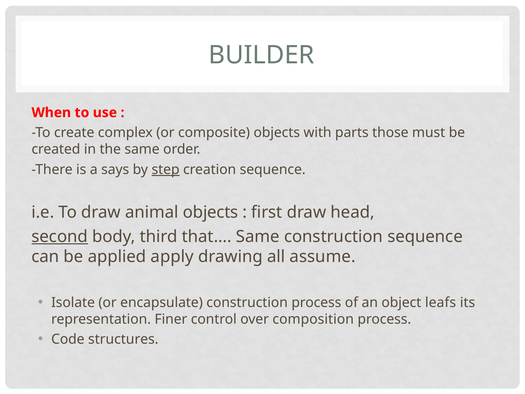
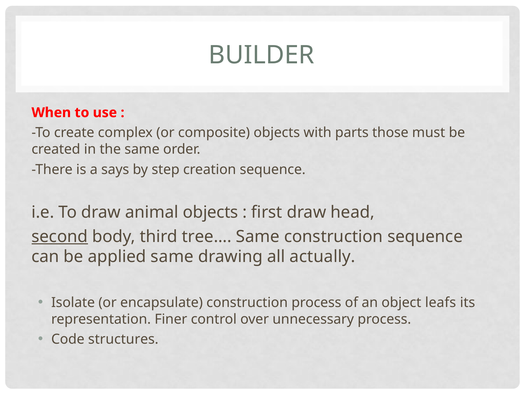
step underline: present -> none
that…: that… -> tree…
applied apply: apply -> same
assume: assume -> actually
composition: composition -> unnecessary
